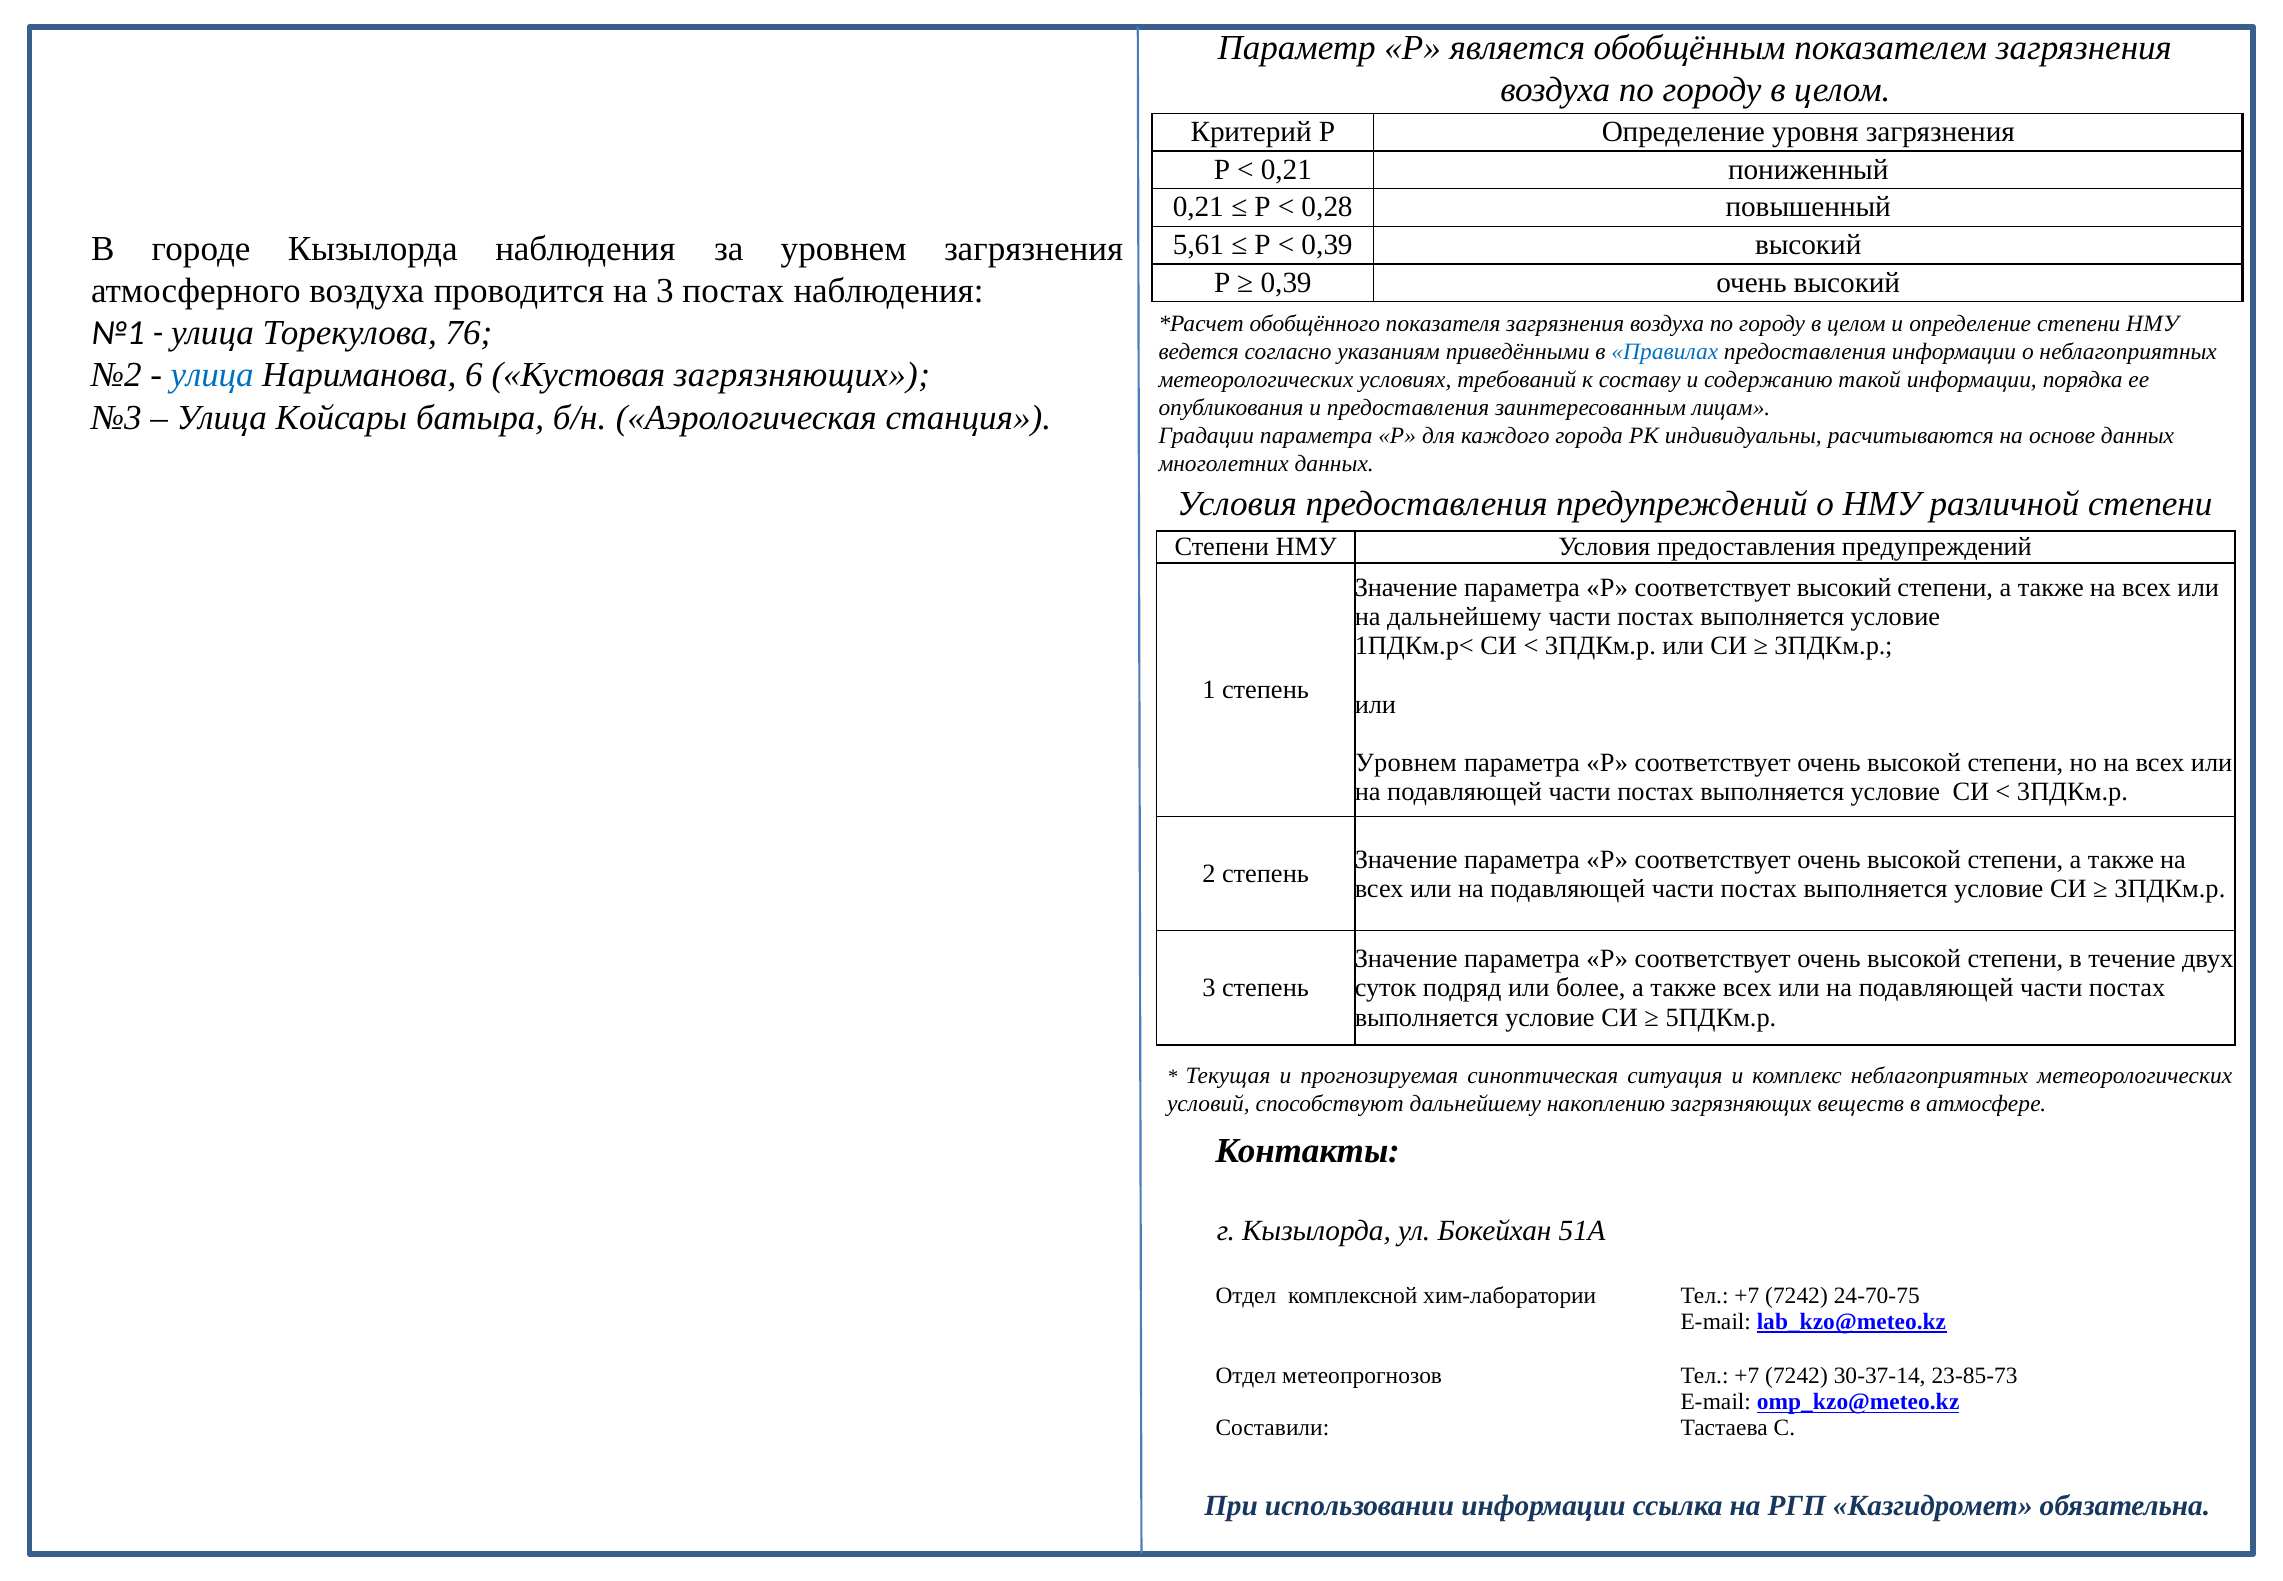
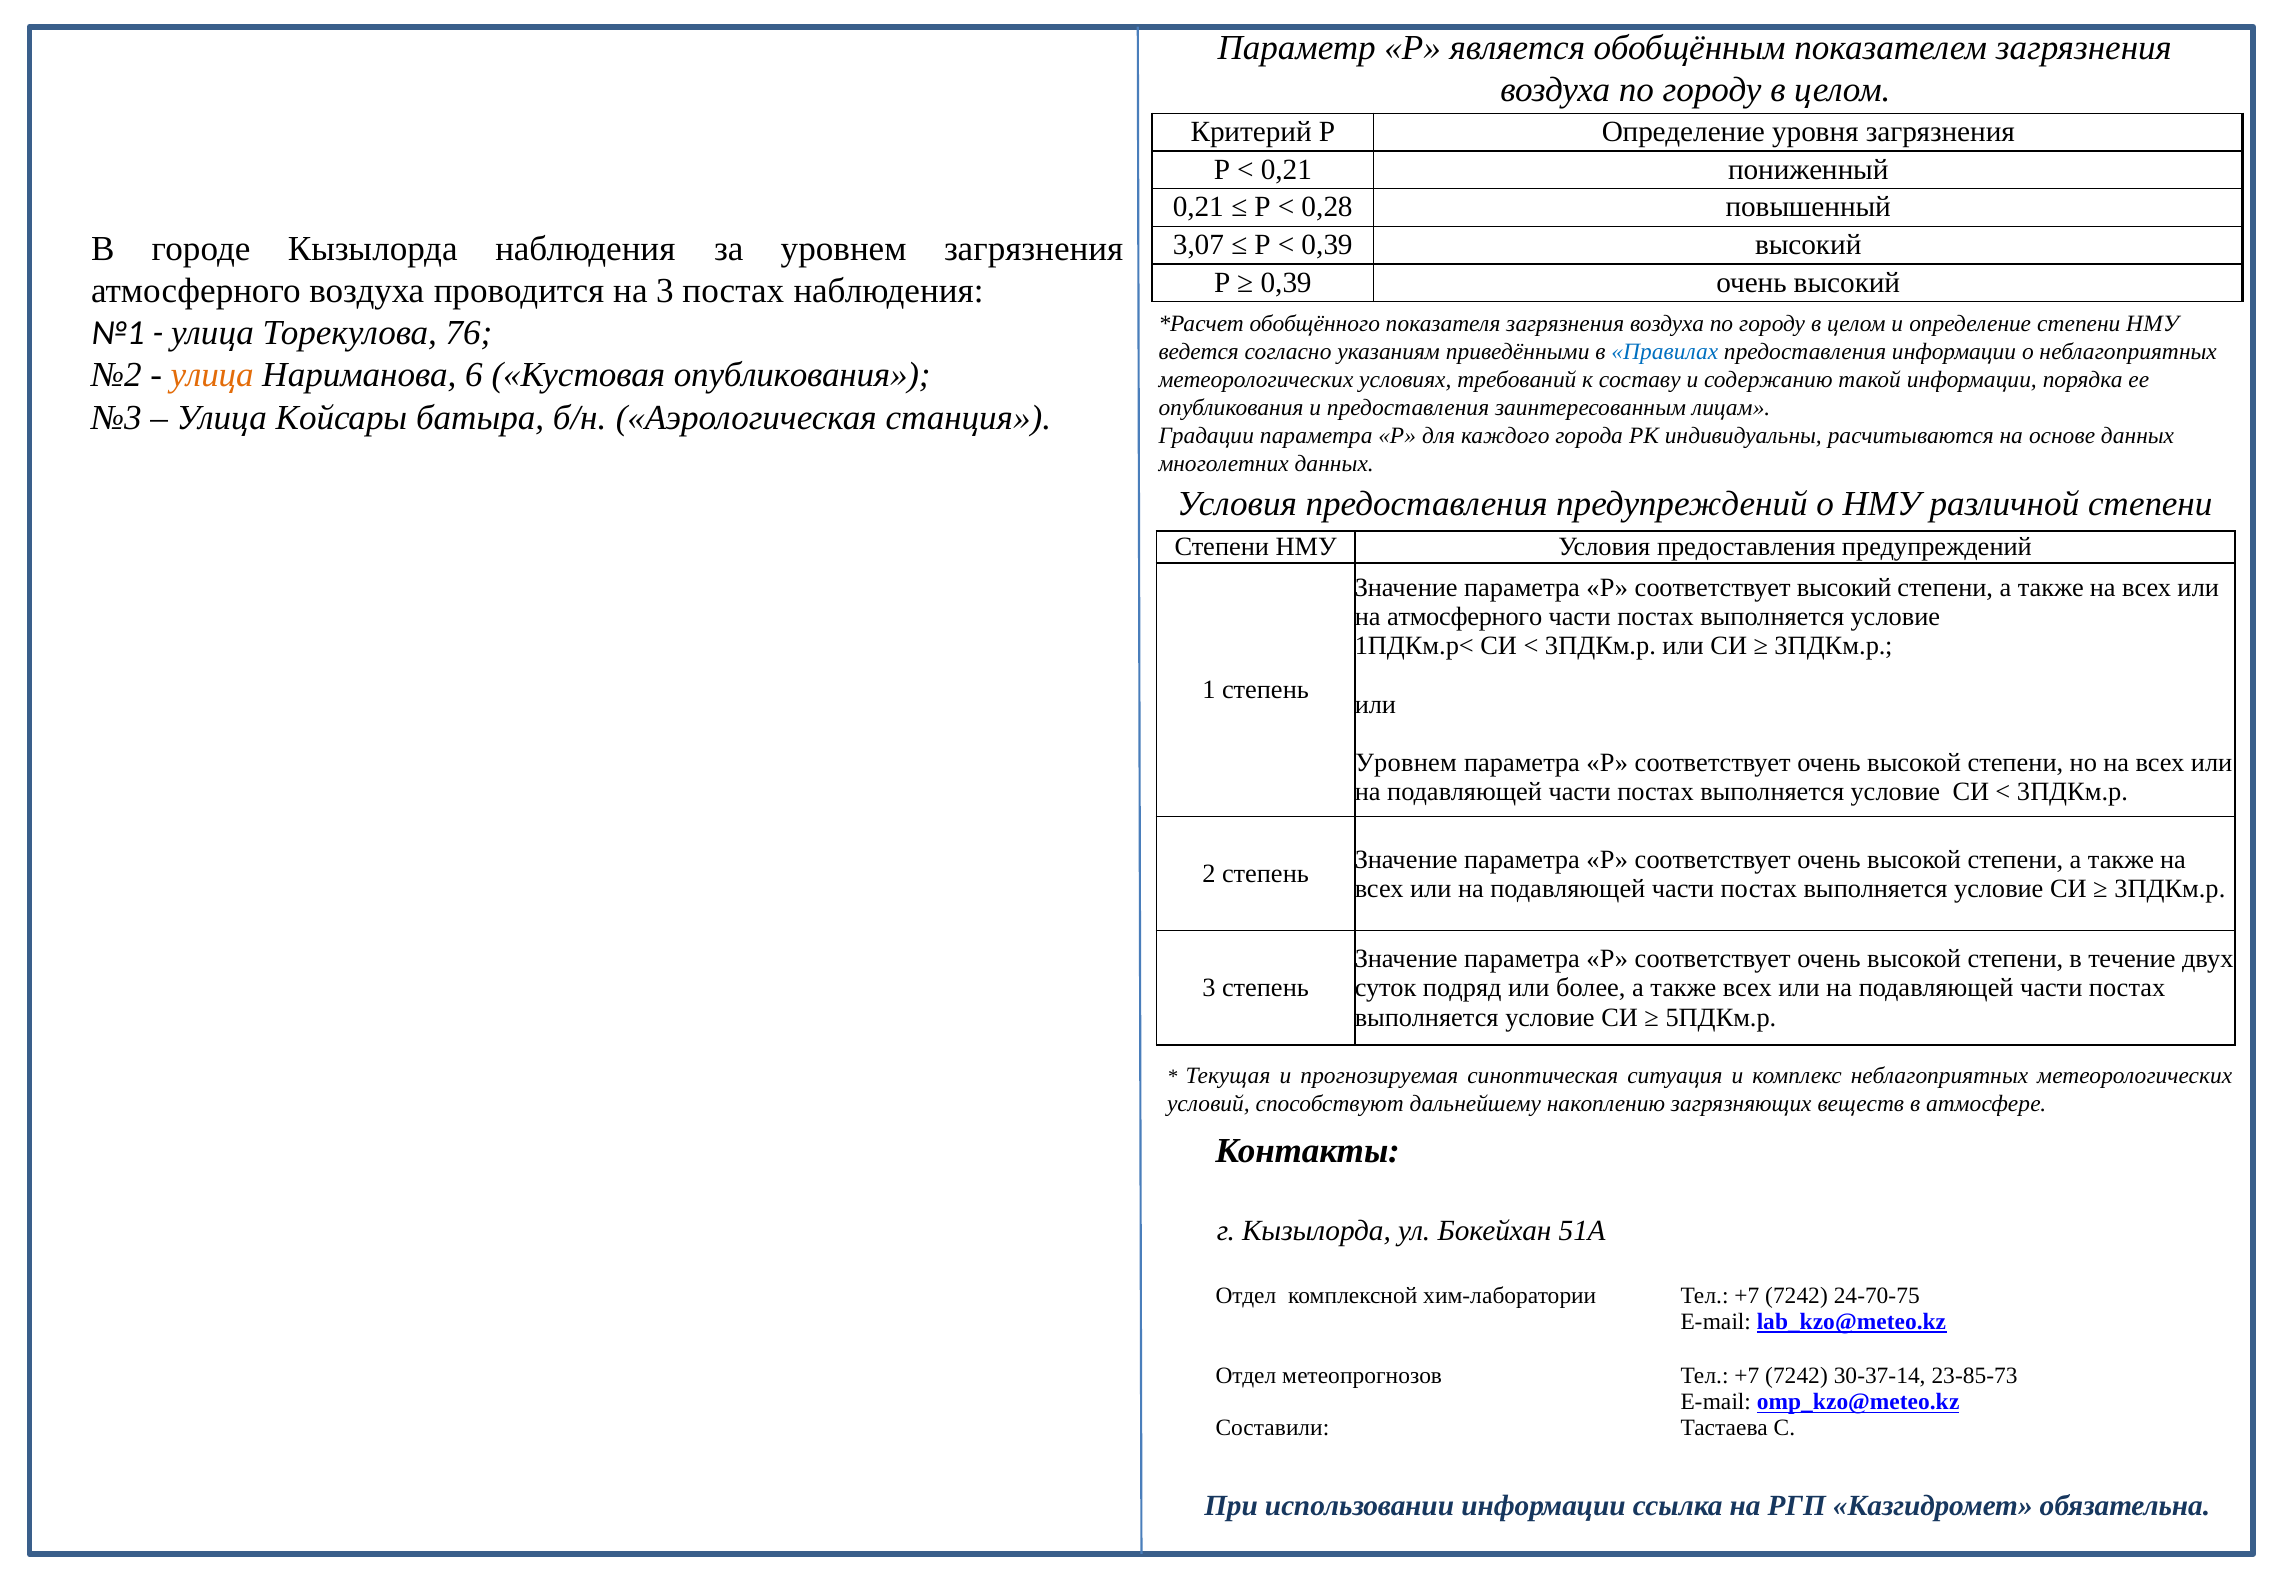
5,61: 5,61 -> 3,07
улица at (212, 375) colour: blue -> orange
Кустовая загрязняющих: загрязняющих -> опубликования
на дальнейшему: дальнейшему -> атмосферного
